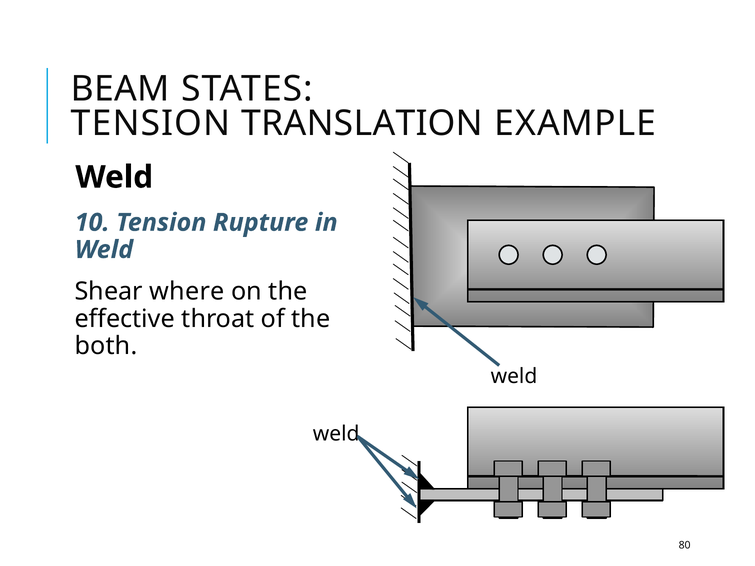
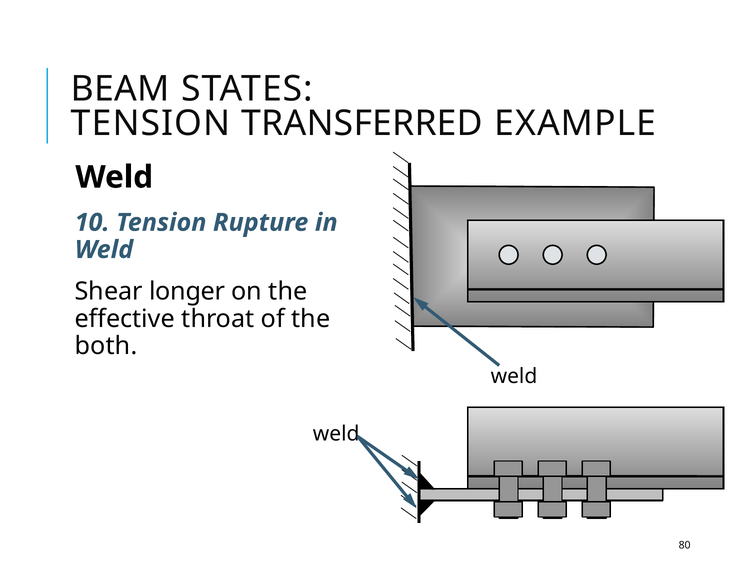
TRANSLATION: TRANSLATION -> TRANSFERRED
where: where -> longer
